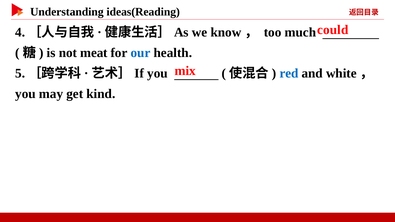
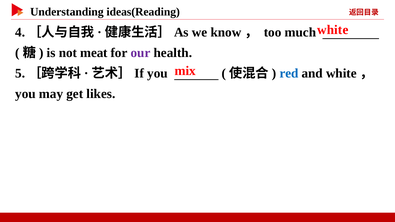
could at (333, 30): could -> white
our colour: blue -> purple
kind: kind -> likes
